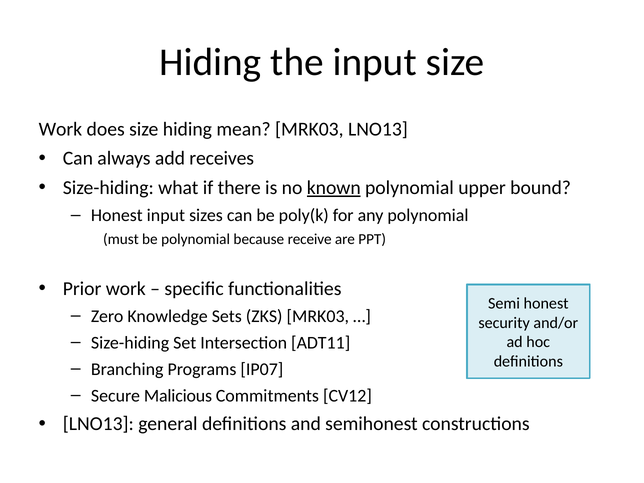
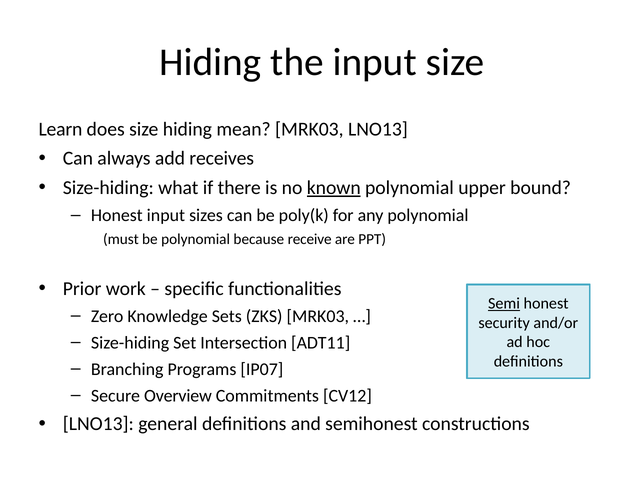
Work at (60, 129): Work -> Learn
Semi underline: none -> present
Malicious: Malicious -> Overview
